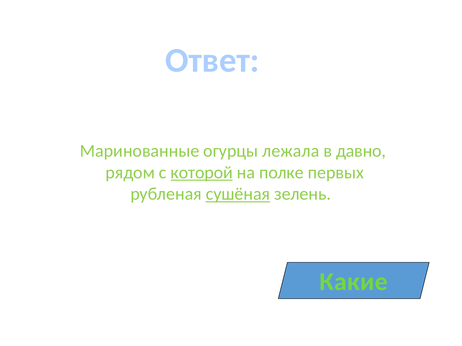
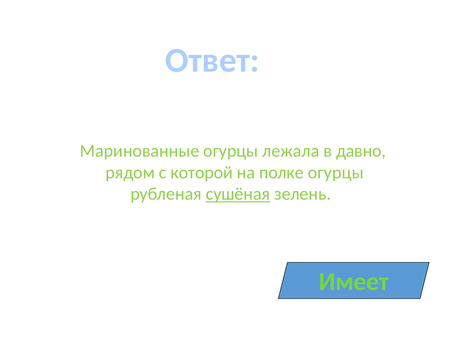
которой underline: present -> none
полке первых: первых -> огурцы
Какие: Какие -> Имеет
